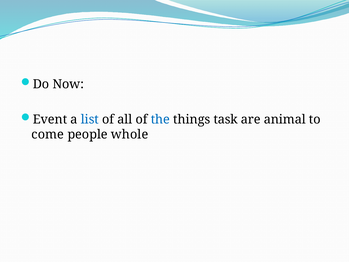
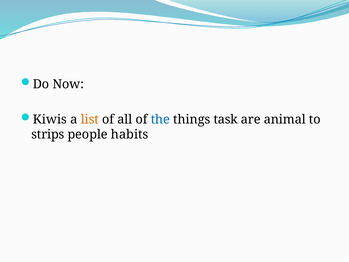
Event: Event -> Kiwis
list colour: blue -> orange
come: come -> strips
whole: whole -> habits
